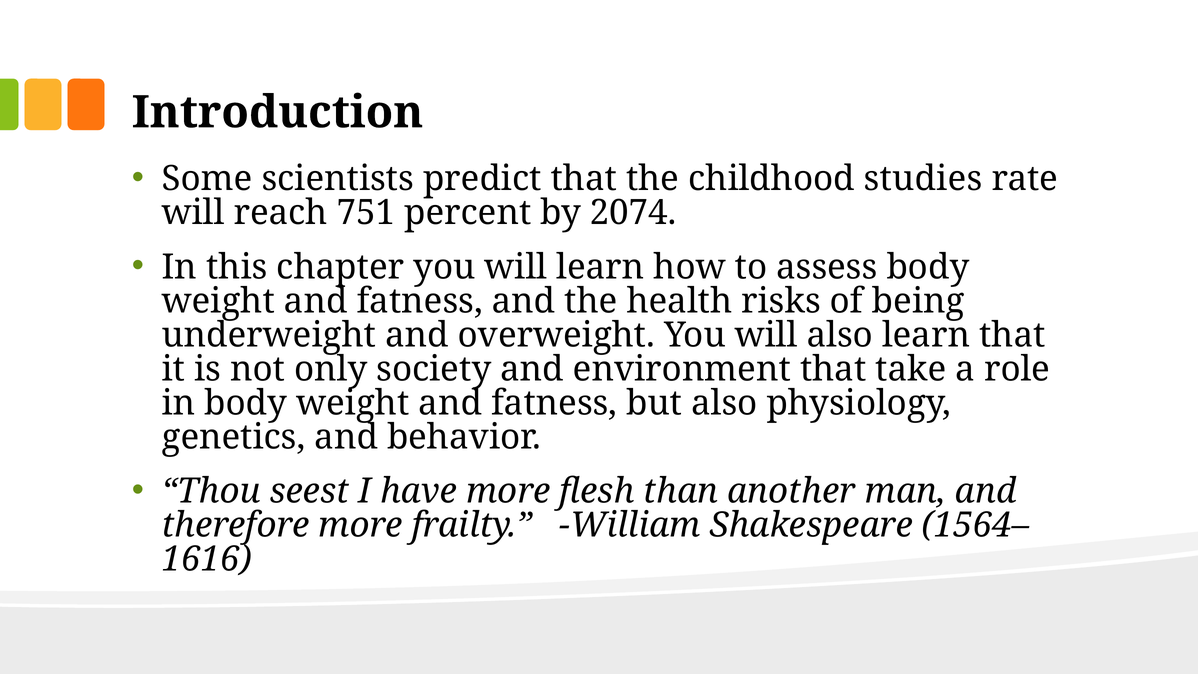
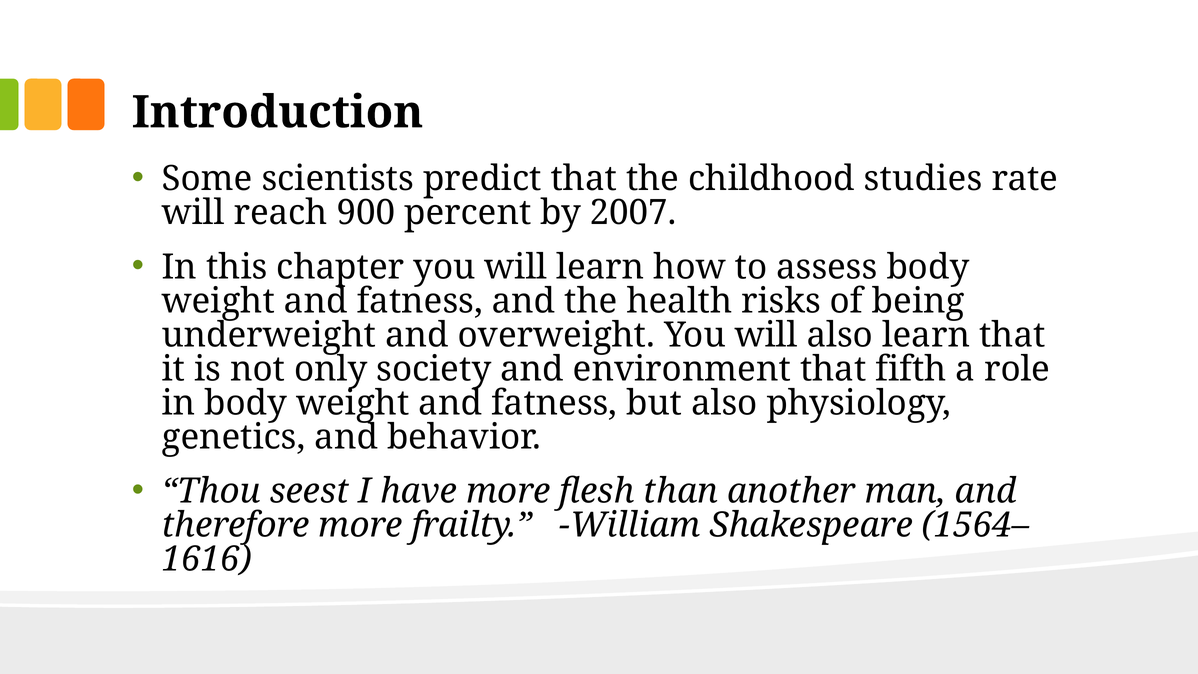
751: 751 -> 900
2074: 2074 -> 2007
take: take -> fifth
